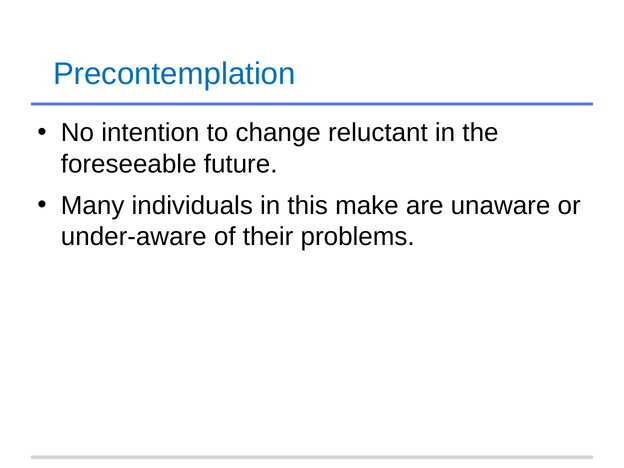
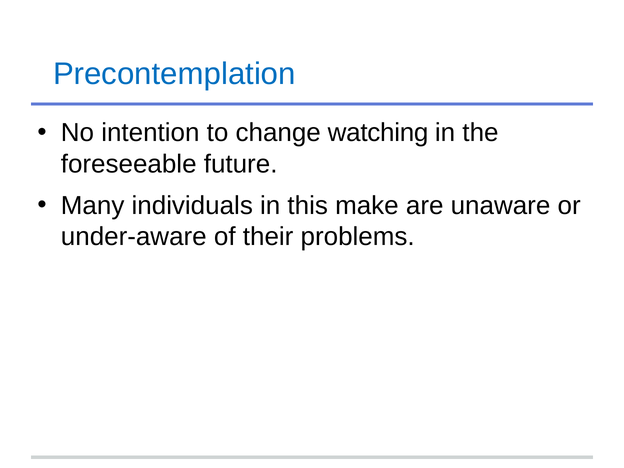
reluctant: reluctant -> watching
